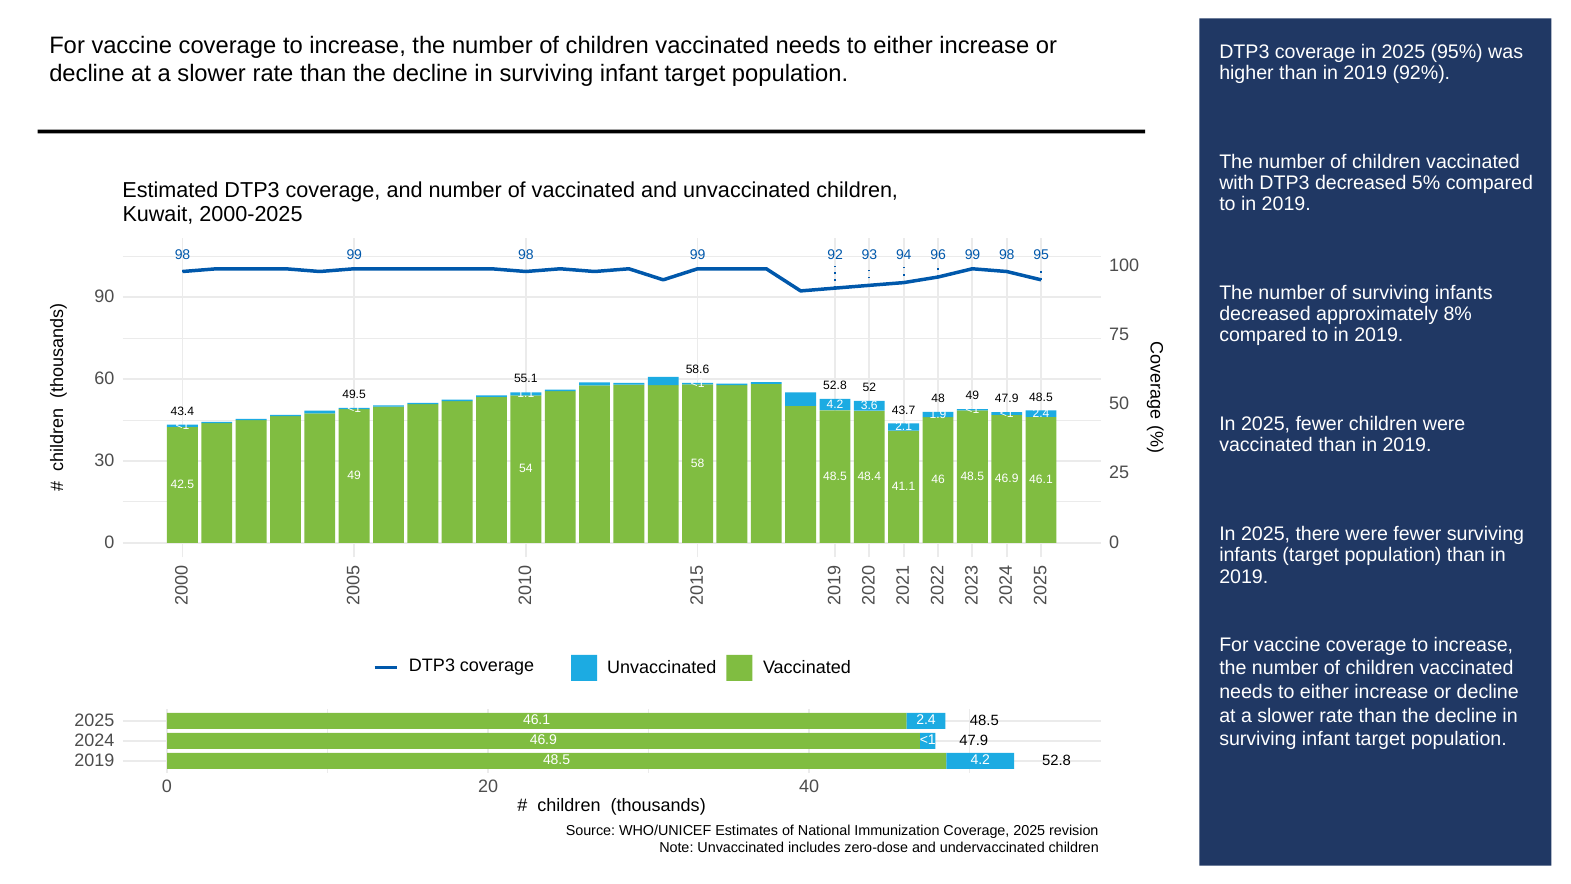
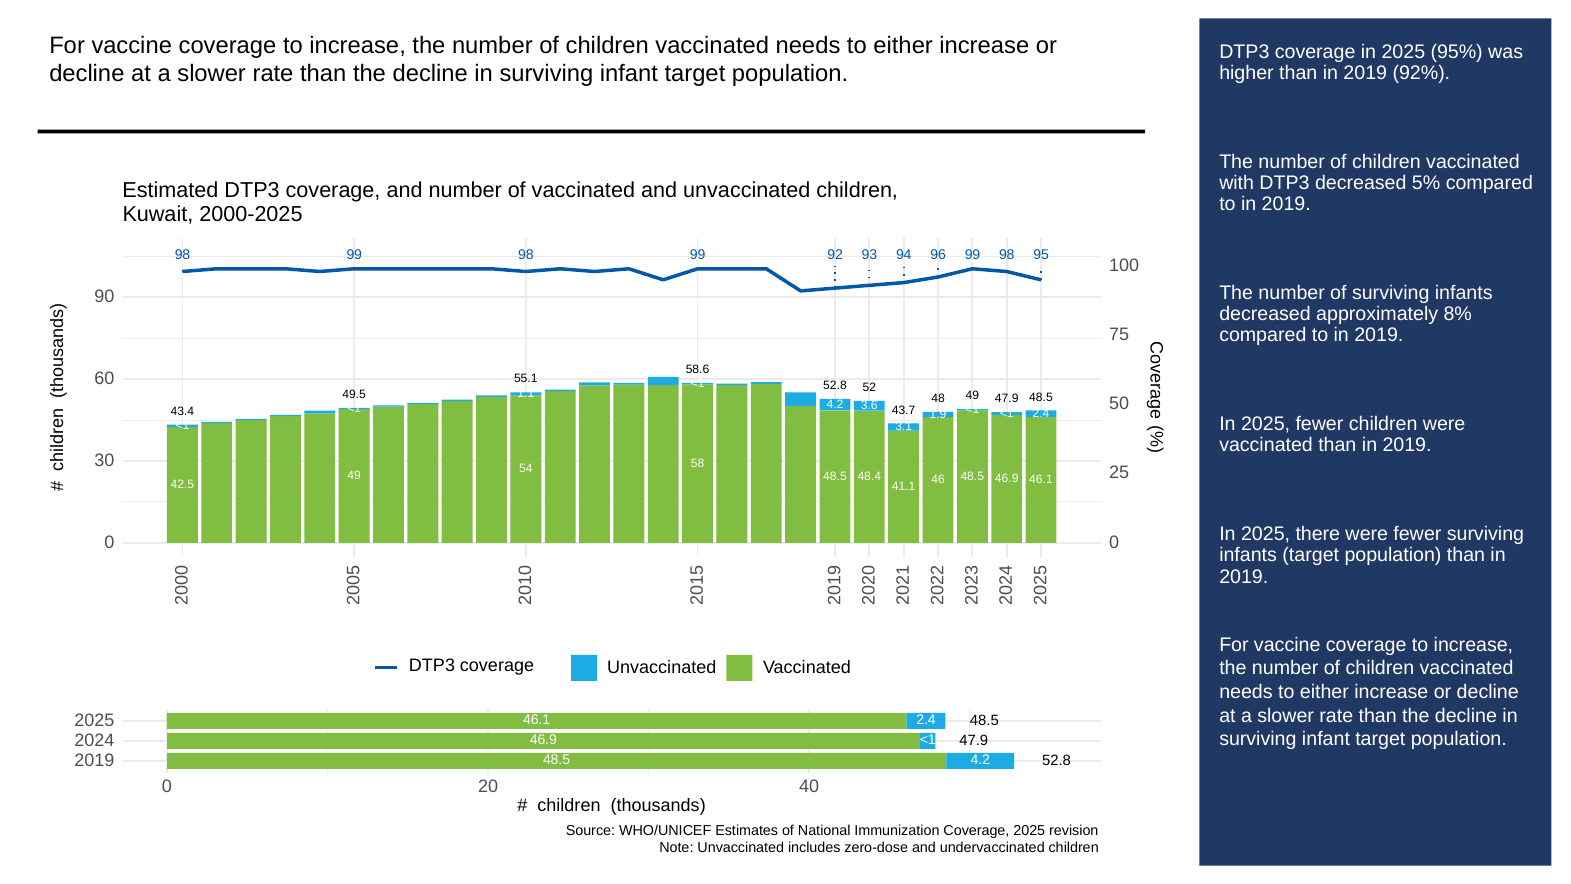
2.1: 2.1 -> 3.1
